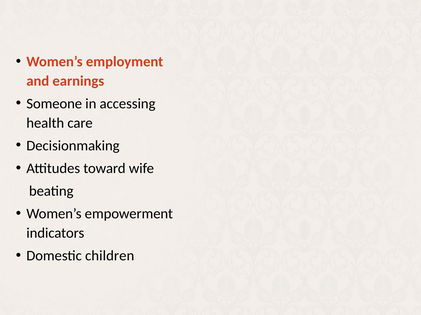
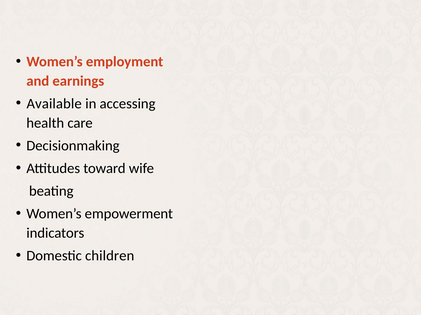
Someone: Someone -> Available
